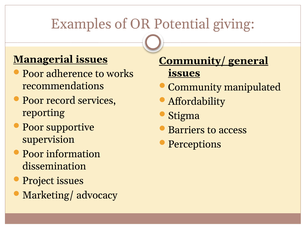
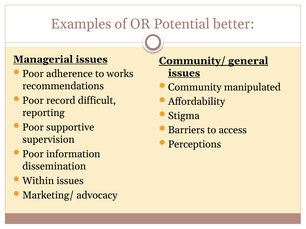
giving: giving -> better
services: services -> difficult
Project: Project -> Within
